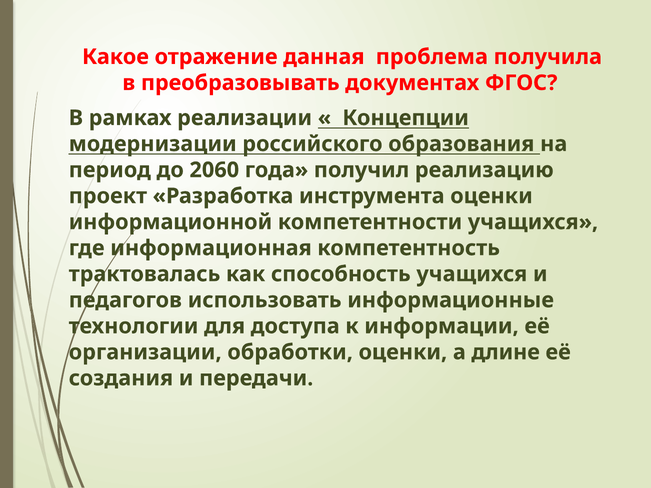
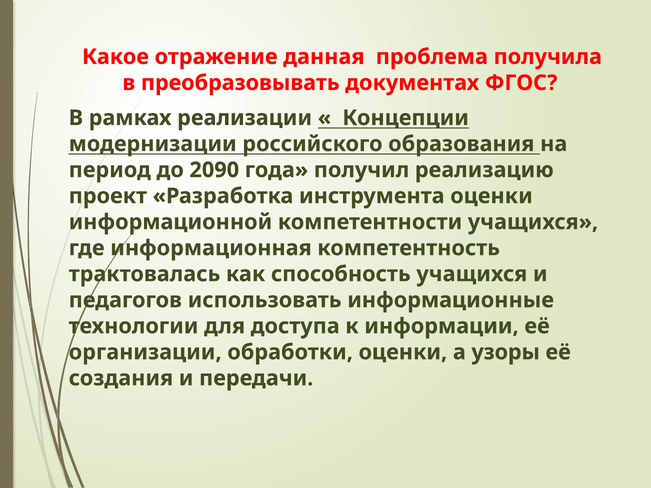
2060: 2060 -> 2090
длине: длине -> узоры
